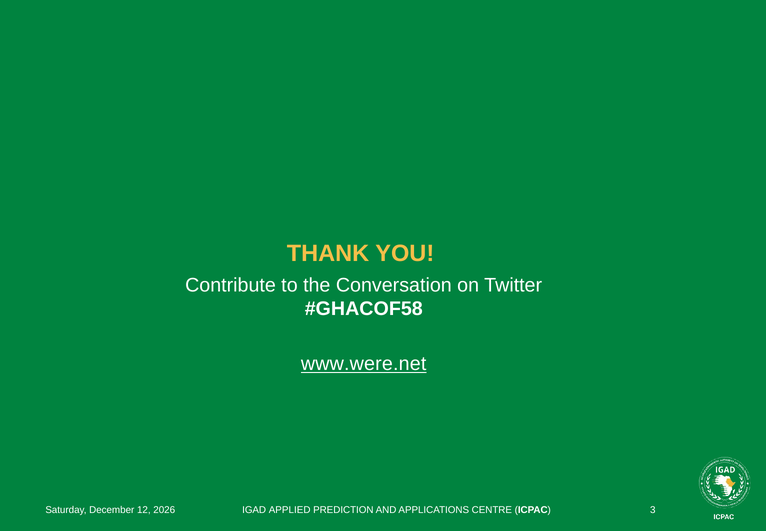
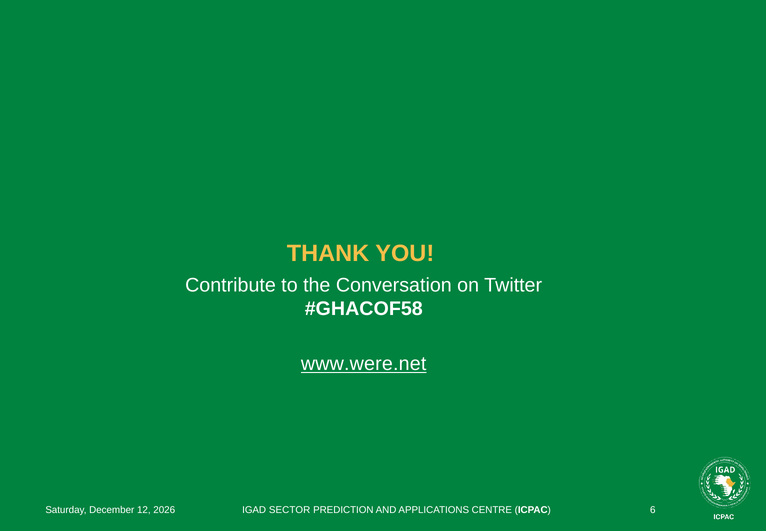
APPLIED: APPLIED -> SECTOR
3: 3 -> 6
